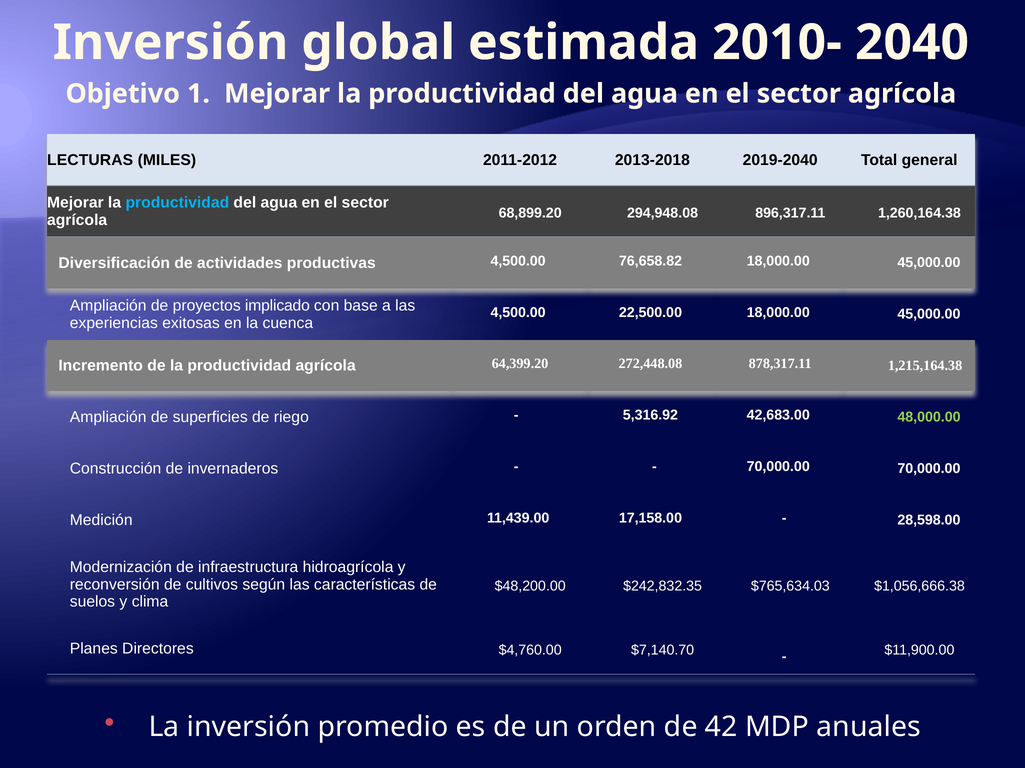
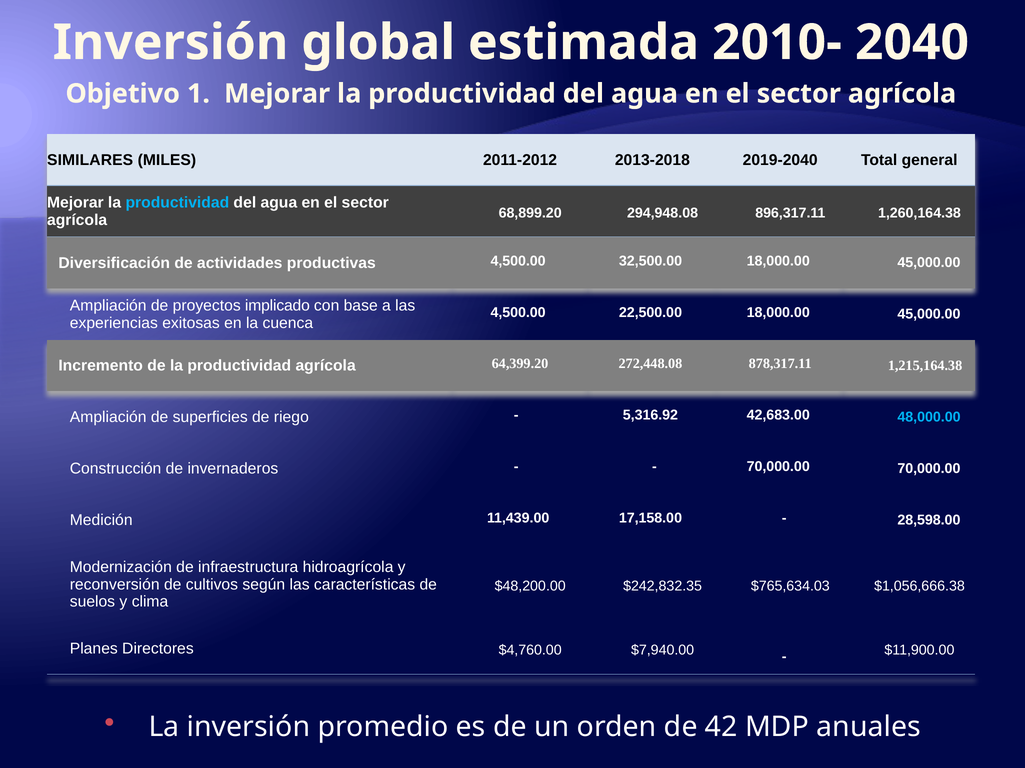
LECTURAS: LECTURAS -> SIMILARES
76,658.82: 76,658.82 -> 32,500.00
48,000.00 colour: light green -> light blue
$7,140.70: $7,140.70 -> $7,940.00
